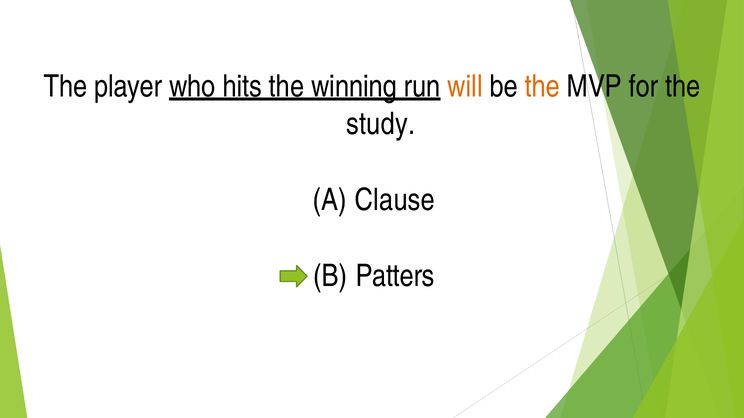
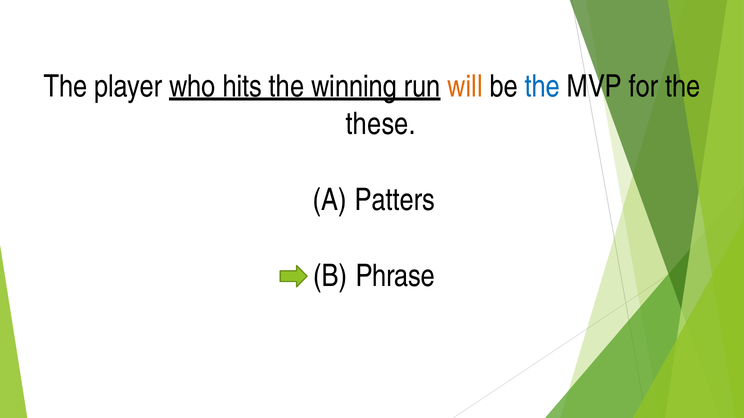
the at (542, 87) colour: orange -> blue
study: study -> these
Clause: Clause -> Patters
Patters: Patters -> Phrase
